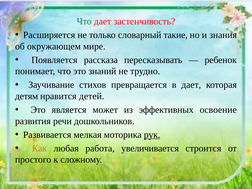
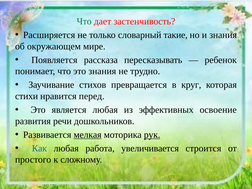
это знаний: знаний -> знания
в дает: дает -> круг
детям: детям -> стихи
детей: детей -> перед
является может: может -> любая
мелкая underline: none -> present
Как colour: orange -> blue
